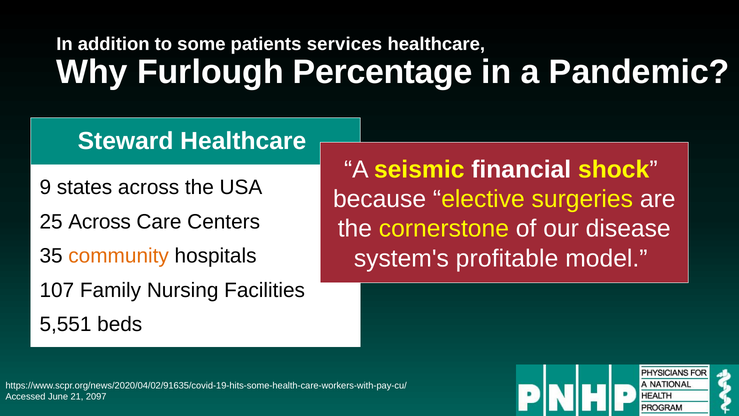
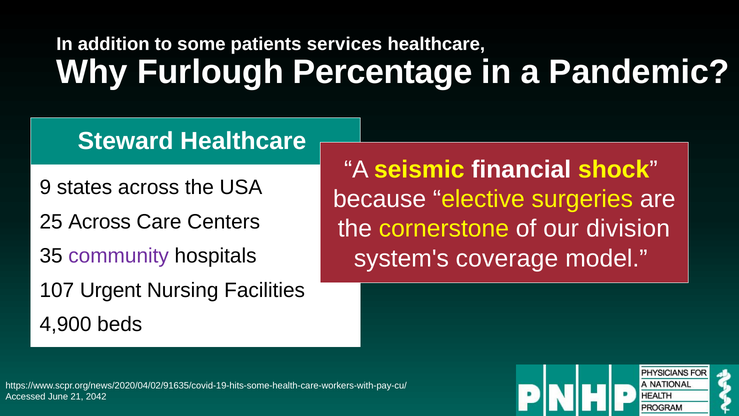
disease: disease -> division
community colour: orange -> purple
profitable: profitable -> coverage
Family: Family -> Urgent
5,551: 5,551 -> 4,900
2097: 2097 -> 2042
